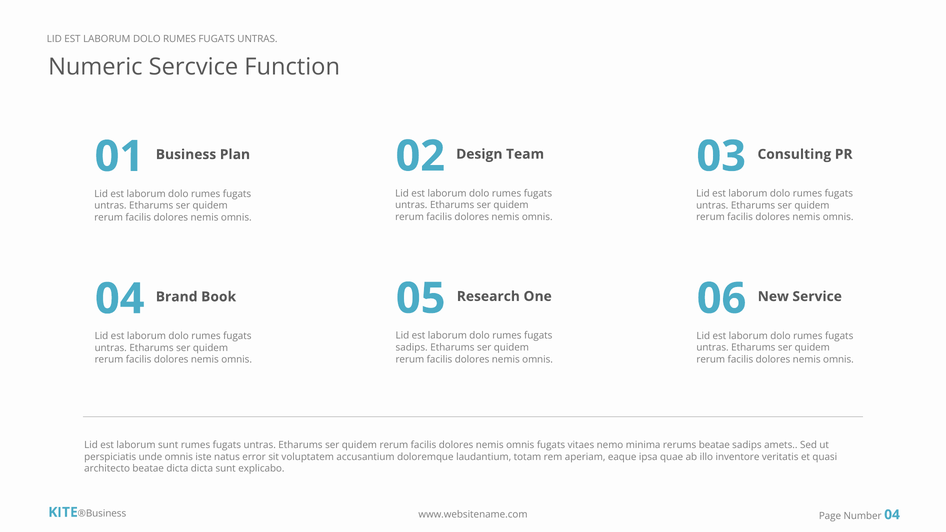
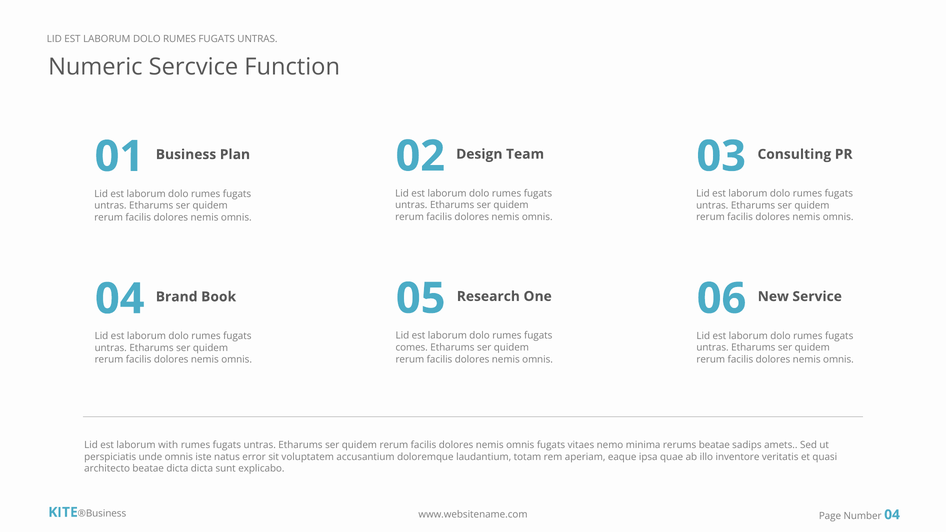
sadips at (412, 348): sadips -> comes
laborum sunt: sunt -> with
